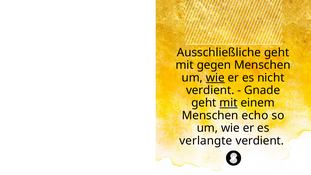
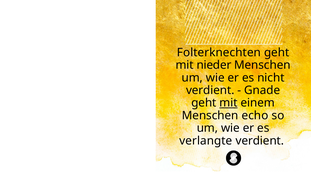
Ausschließliche: Ausschließliche -> Folterknechten
gegen: gegen -> nieder
wie at (215, 78) underline: present -> none
